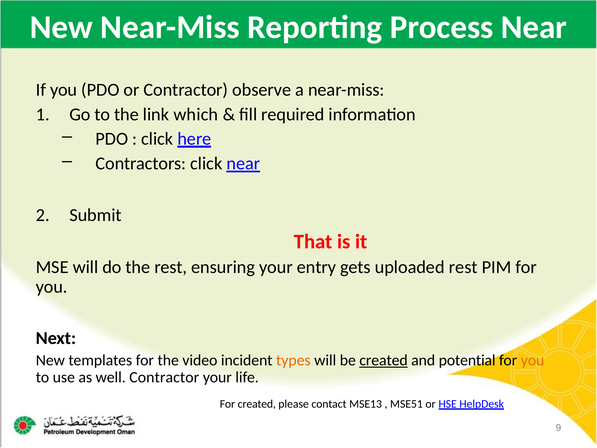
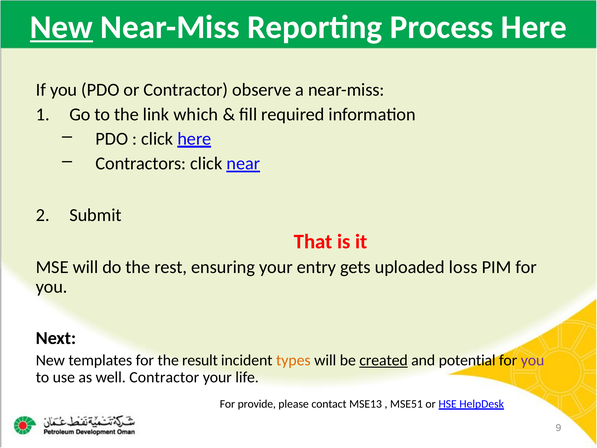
New at (61, 27) underline: none -> present
Process Near: Near -> Here
uploaded rest: rest -> loss
video: video -> result
you at (533, 360) colour: orange -> purple
For created: created -> provide
